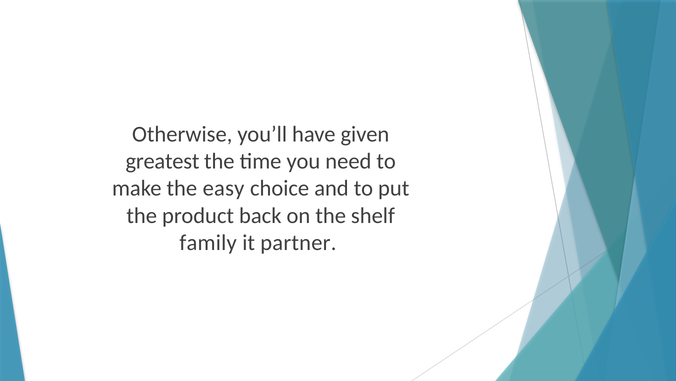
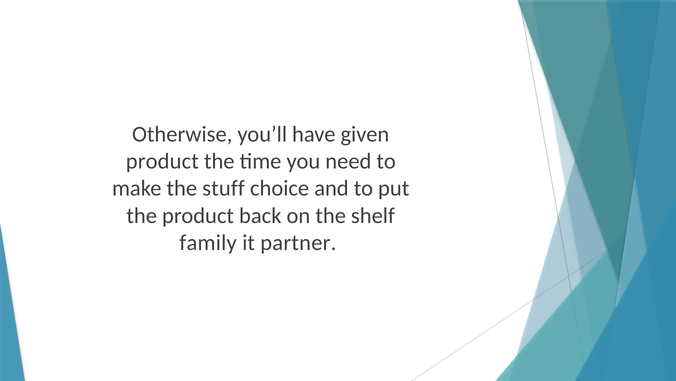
greatest at (162, 161): greatest -> product
easy: easy -> stuff
